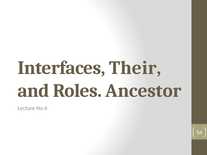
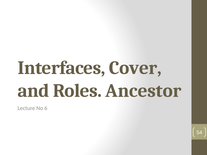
Their: Their -> Cover
